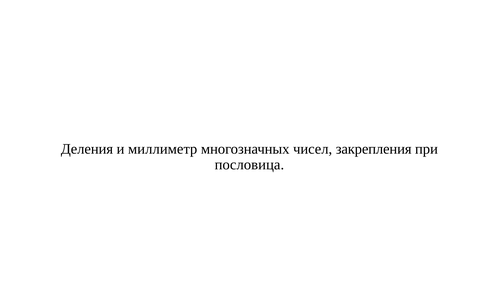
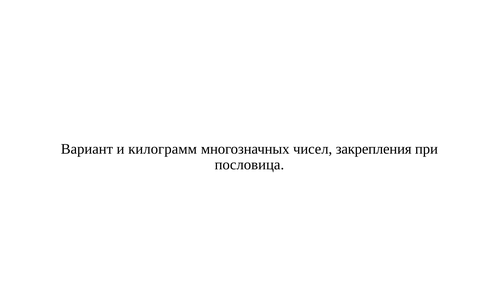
Деления: Деления -> Вариант
миллиметр: миллиметр -> килограмм
